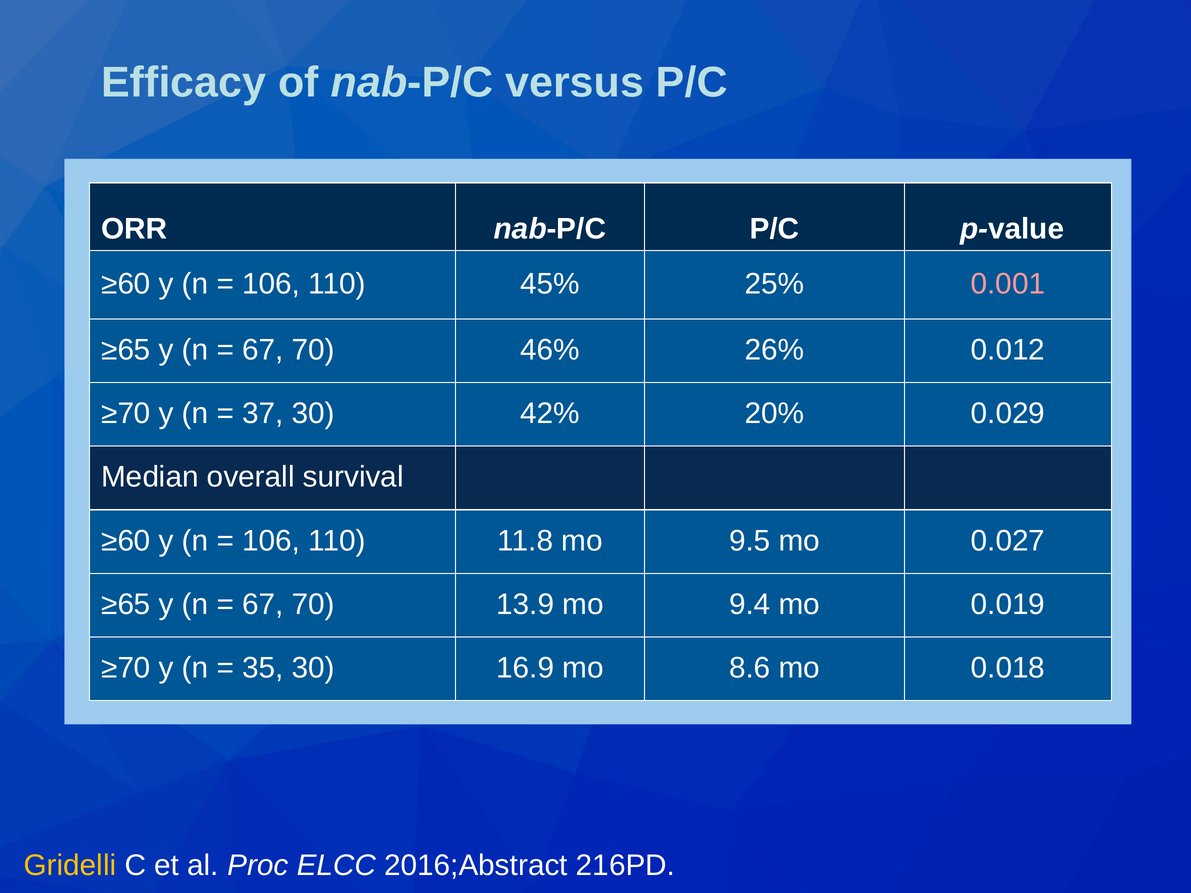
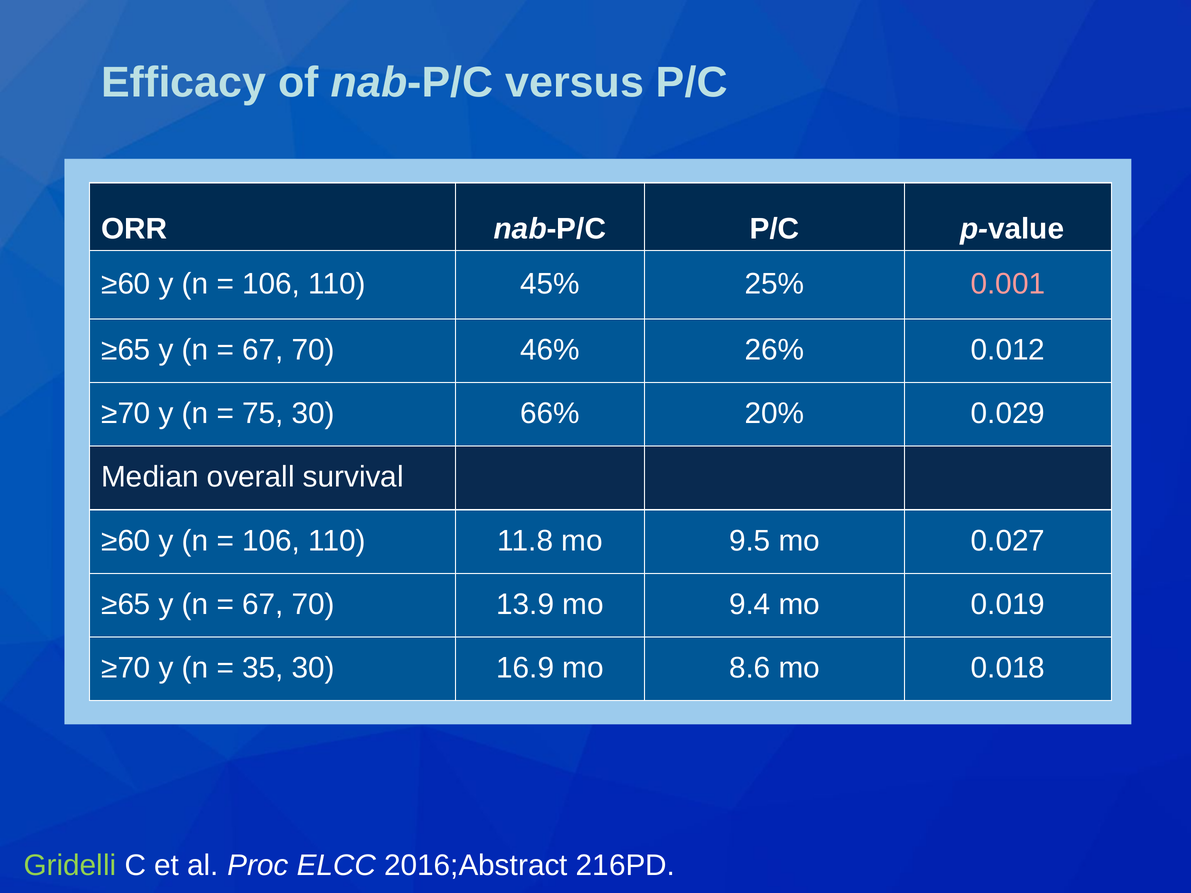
37: 37 -> 75
42%: 42% -> 66%
Gridelli colour: yellow -> light green
